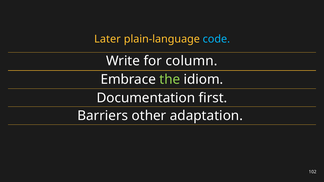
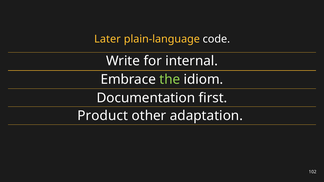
code colour: light blue -> white
column: column -> internal
Barriers: Barriers -> Product
